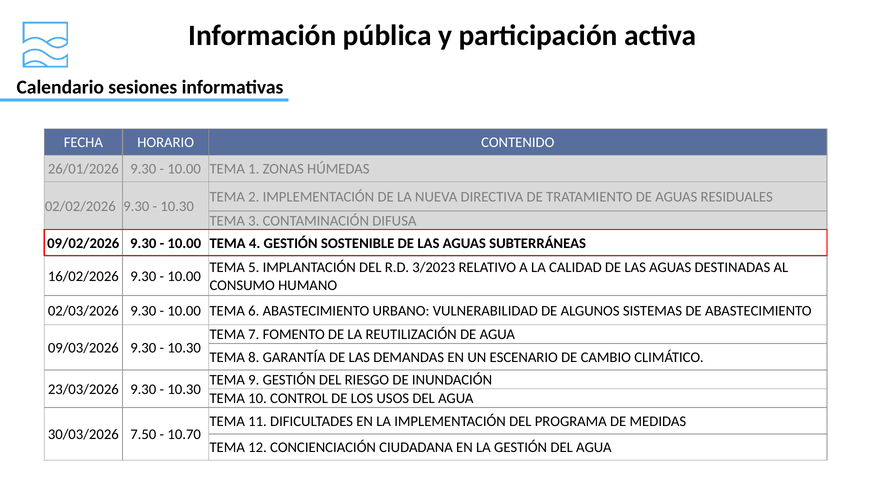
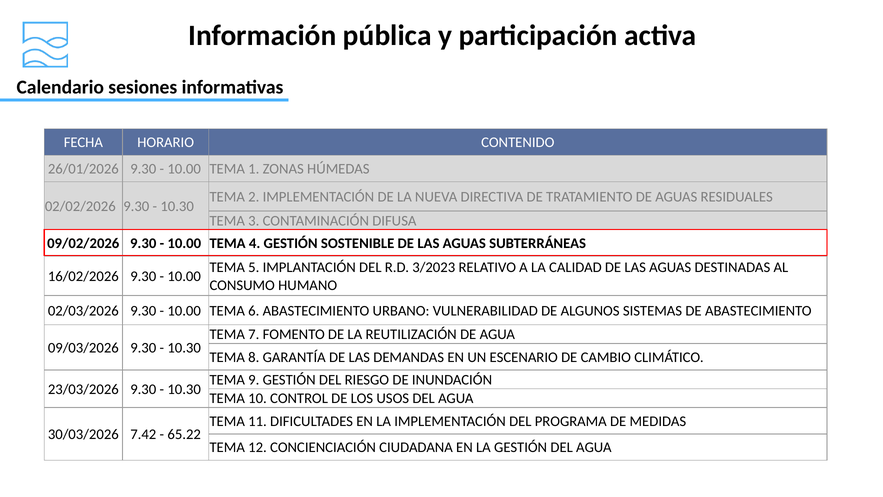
7.50: 7.50 -> 7.42
10.70: 10.70 -> 65.22
